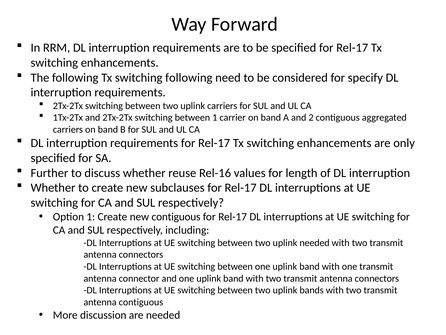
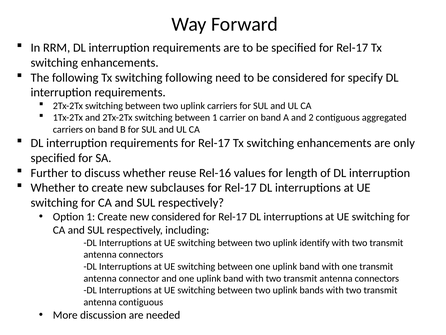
new contiguous: contiguous -> considered
uplink needed: needed -> identify
